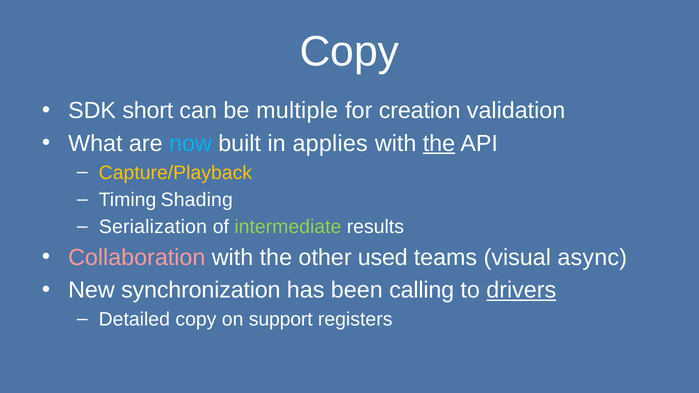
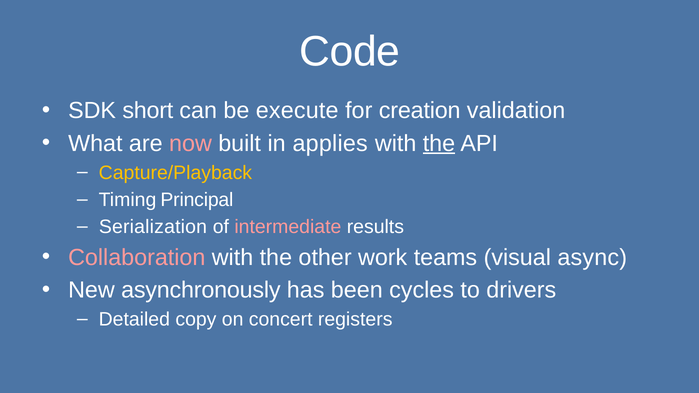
Copy at (349, 52): Copy -> Code
multiple: multiple -> execute
now colour: light blue -> pink
Shading: Shading -> Principal
intermediate colour: light green -> pink
used: used -> work
synchronization: synchronization -> asynchronously
calling: calling -> cycles
drivers underline: present -> none
support: support -> concert
